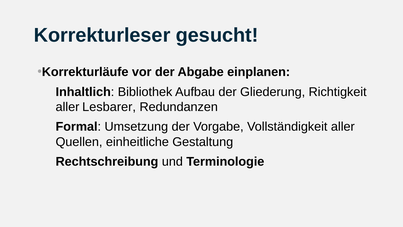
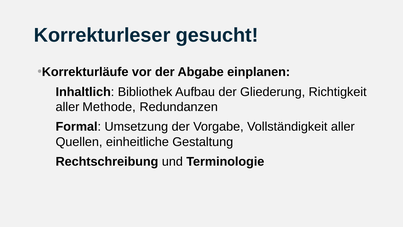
Lesbarer: Lesbarer -> Methode
